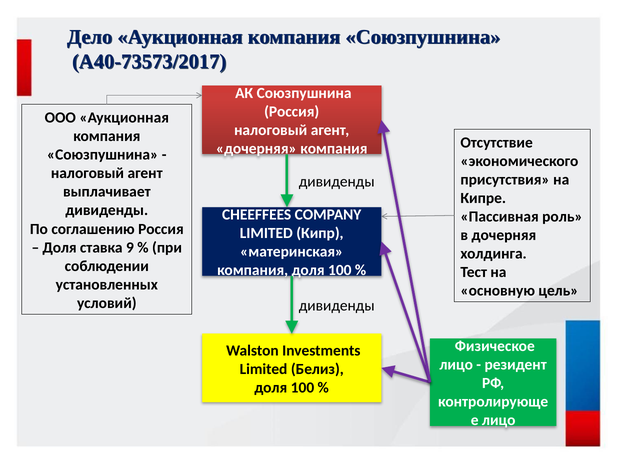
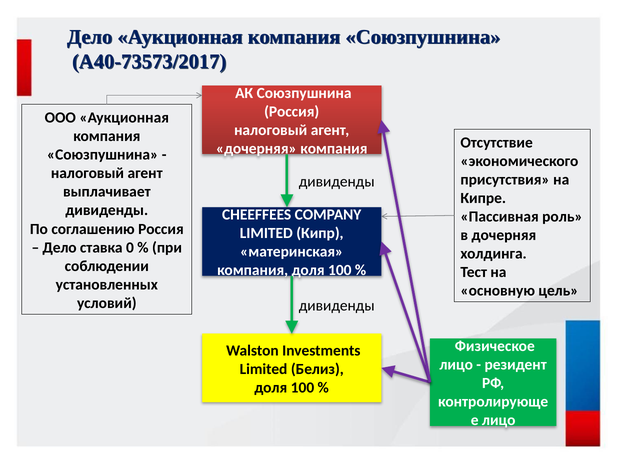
Доля at (60, 247): Доля -> Дело
9: 9 -> 0
